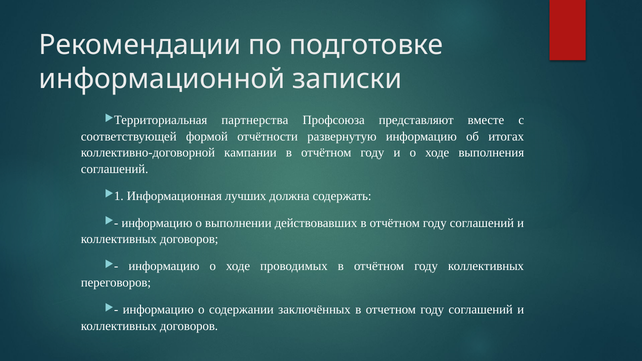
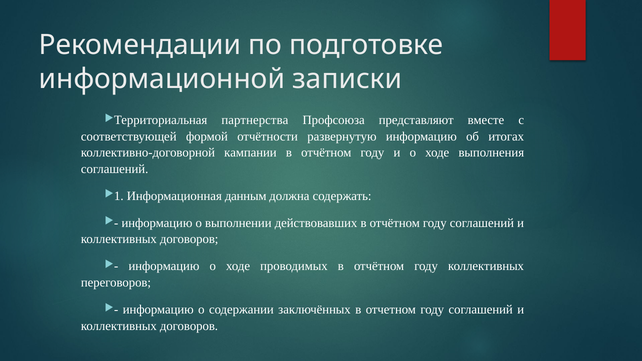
лучших: лучших -> данным
